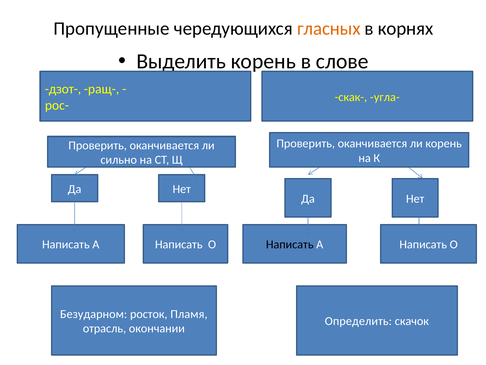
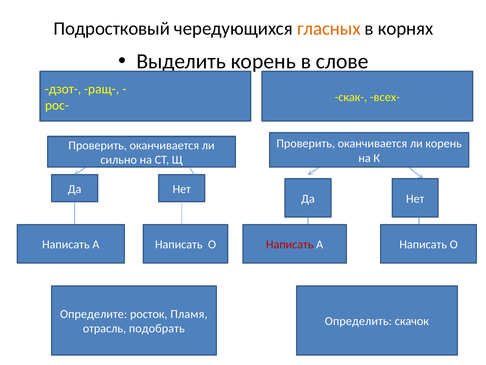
Пропущенные: Пропущенные -> Подростковый
угла-: угла- -> всех-
Написать at (290, 244) colour: black -> red
Безударном: Безударном -> Определите
окончании: окончании -> подобрать
